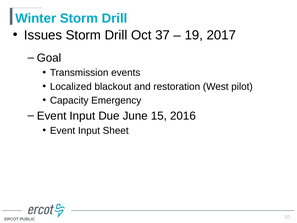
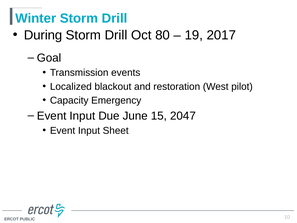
Issues: Issues -> During
37: 37 -> 80
2016: 2016 -> 2047
